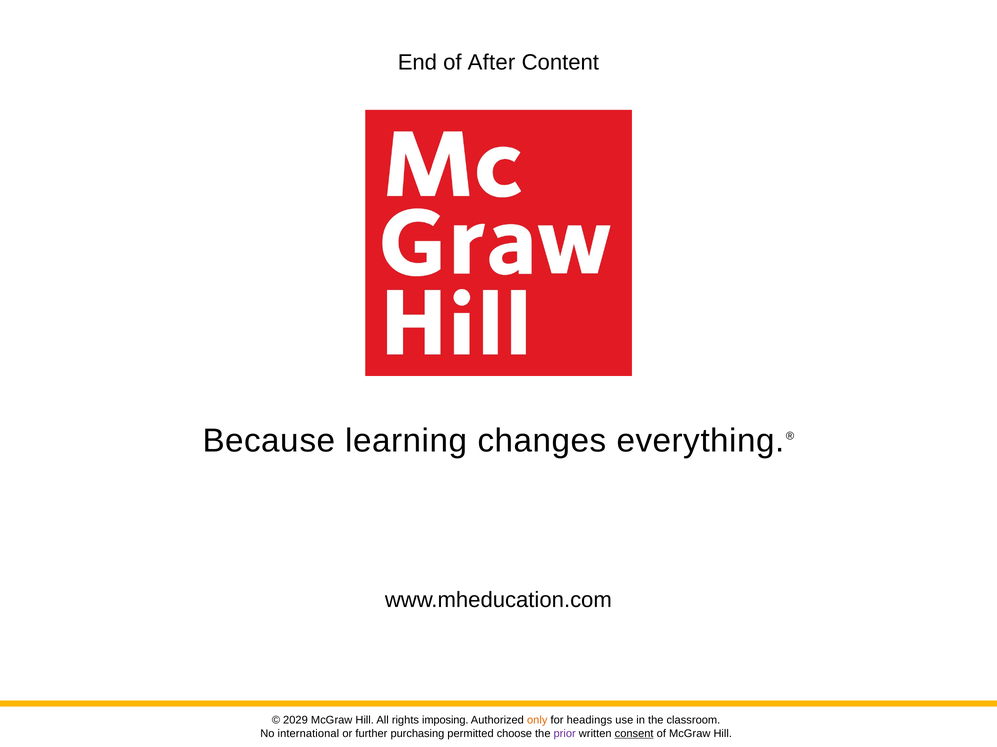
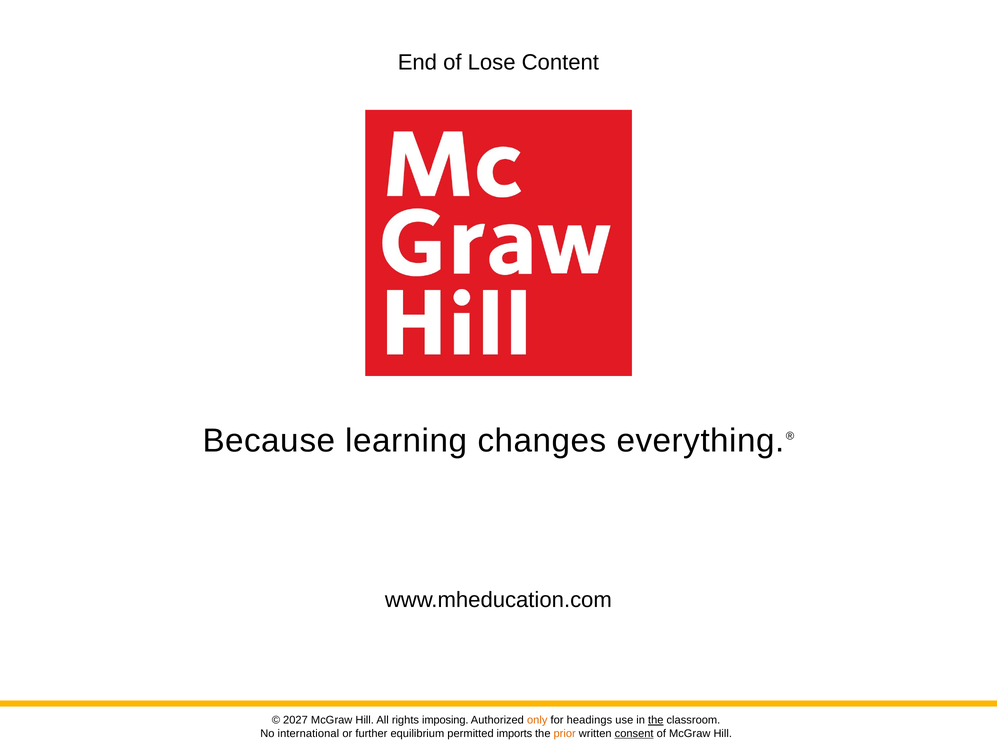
After: After -> Lose
2029: 2029 -> 2027
the at (656, 721) underline: none -> present
purchasing: purchasing -> equilibrium
choose: choose -> imports
prior colour: purple -> orange
